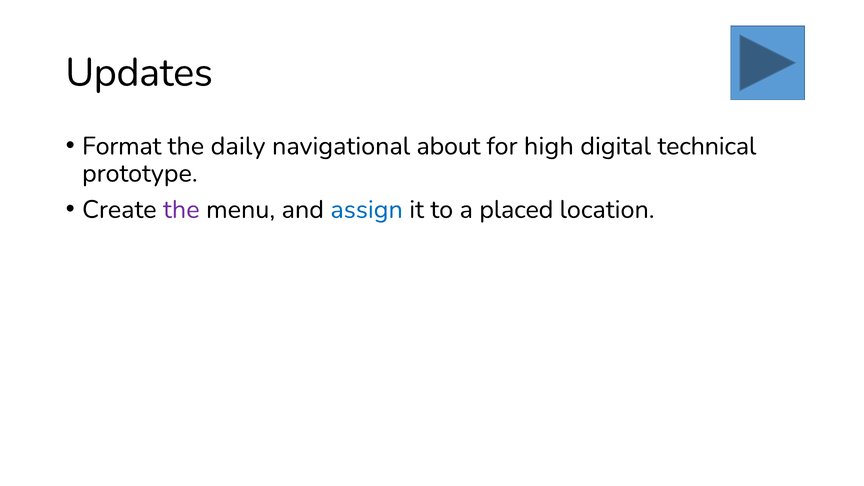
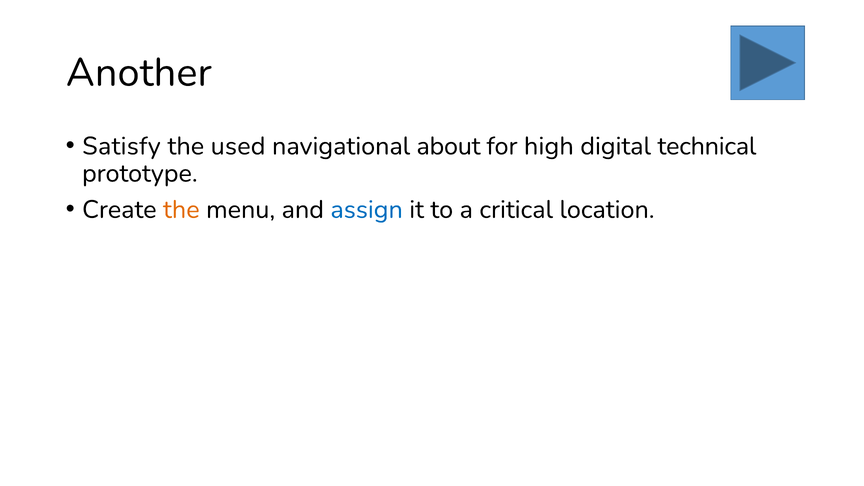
Updates: Updates -> Another
Format: Format -> Satisfy
daily: daily -> used
the at (181, 210) colour: purple -> orange
placed: placed -> critical
